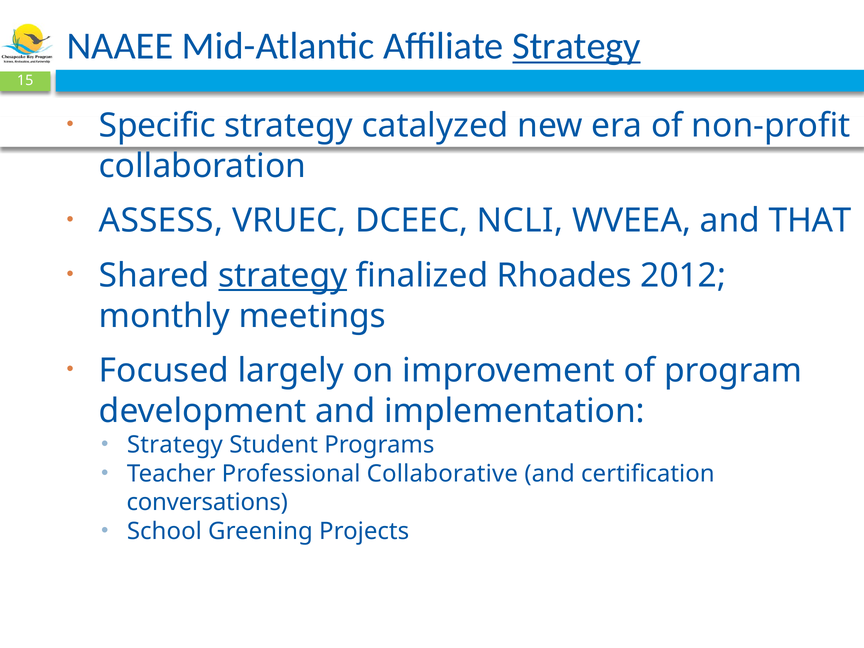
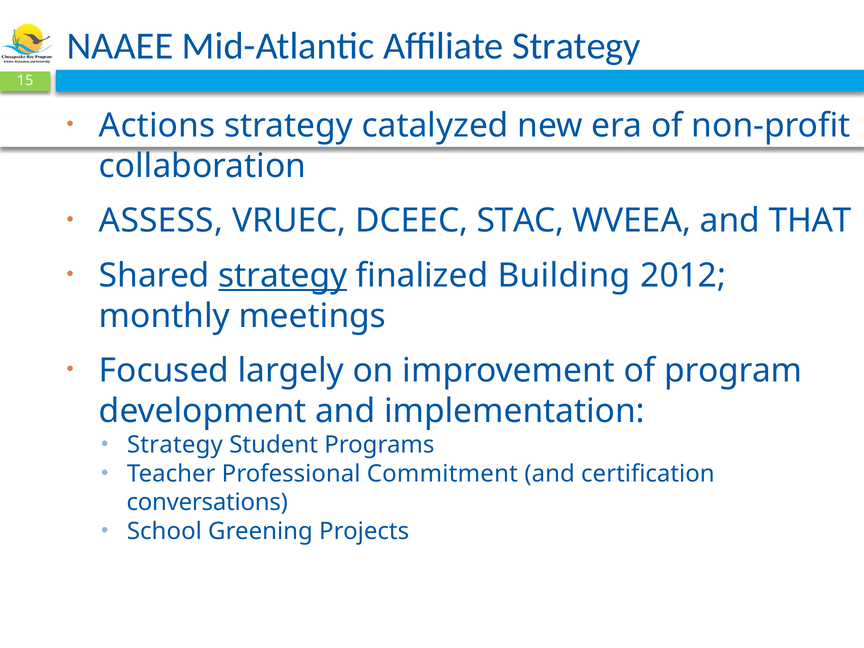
Strategy at (576, 46) underline: present -> none
Specific: Specific -> Actions
NCLI: NCLI -> STAC
Rhoades: Rhoades -> Building
Collaborative: Collaborative -> Commitment
